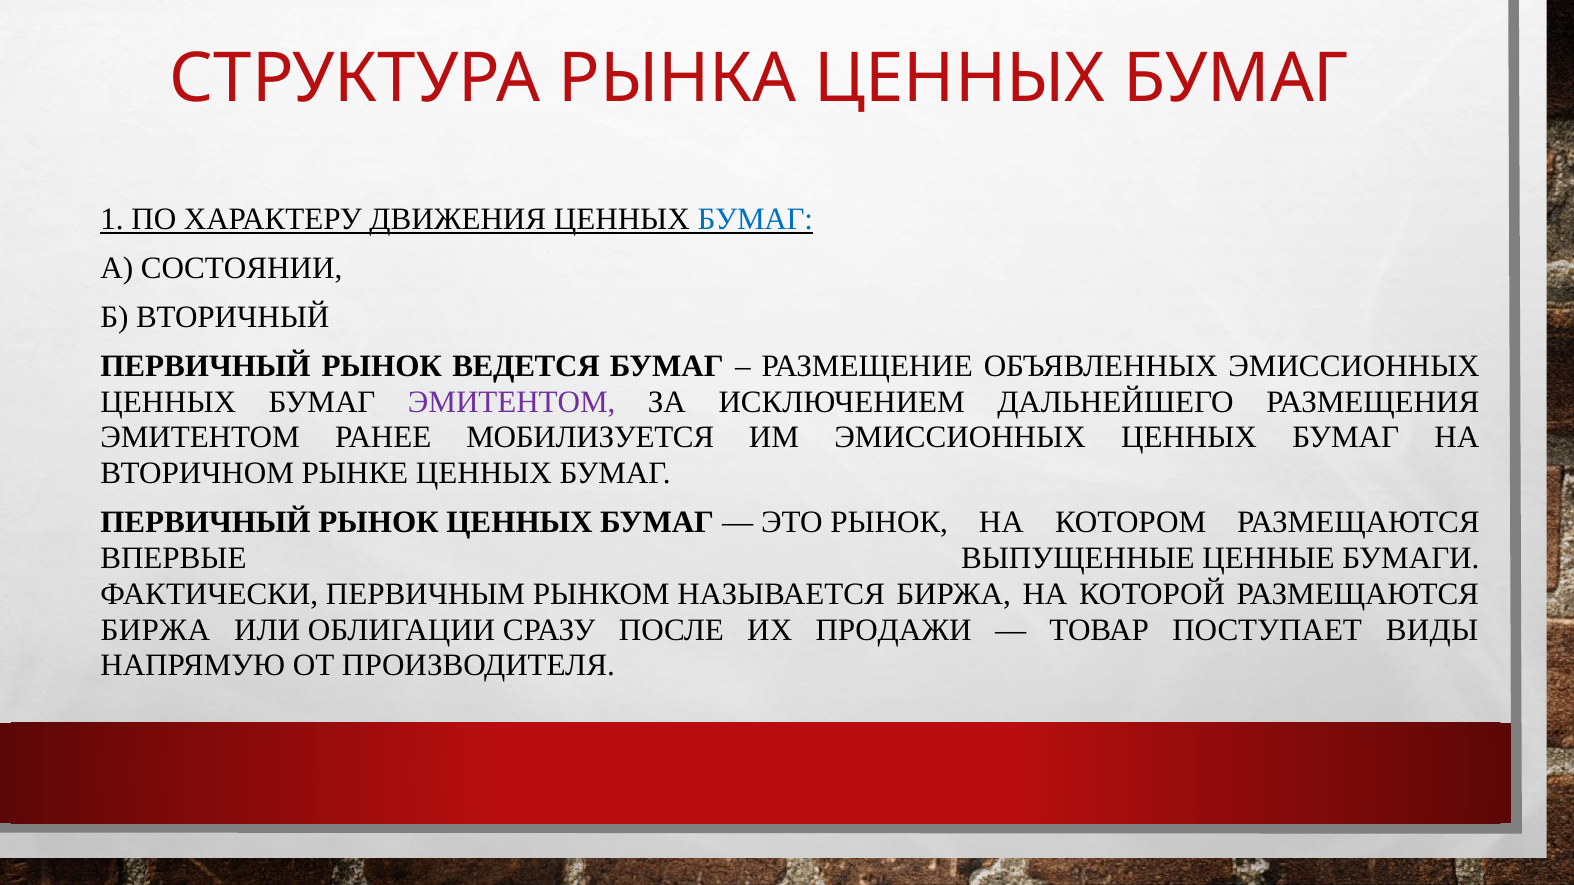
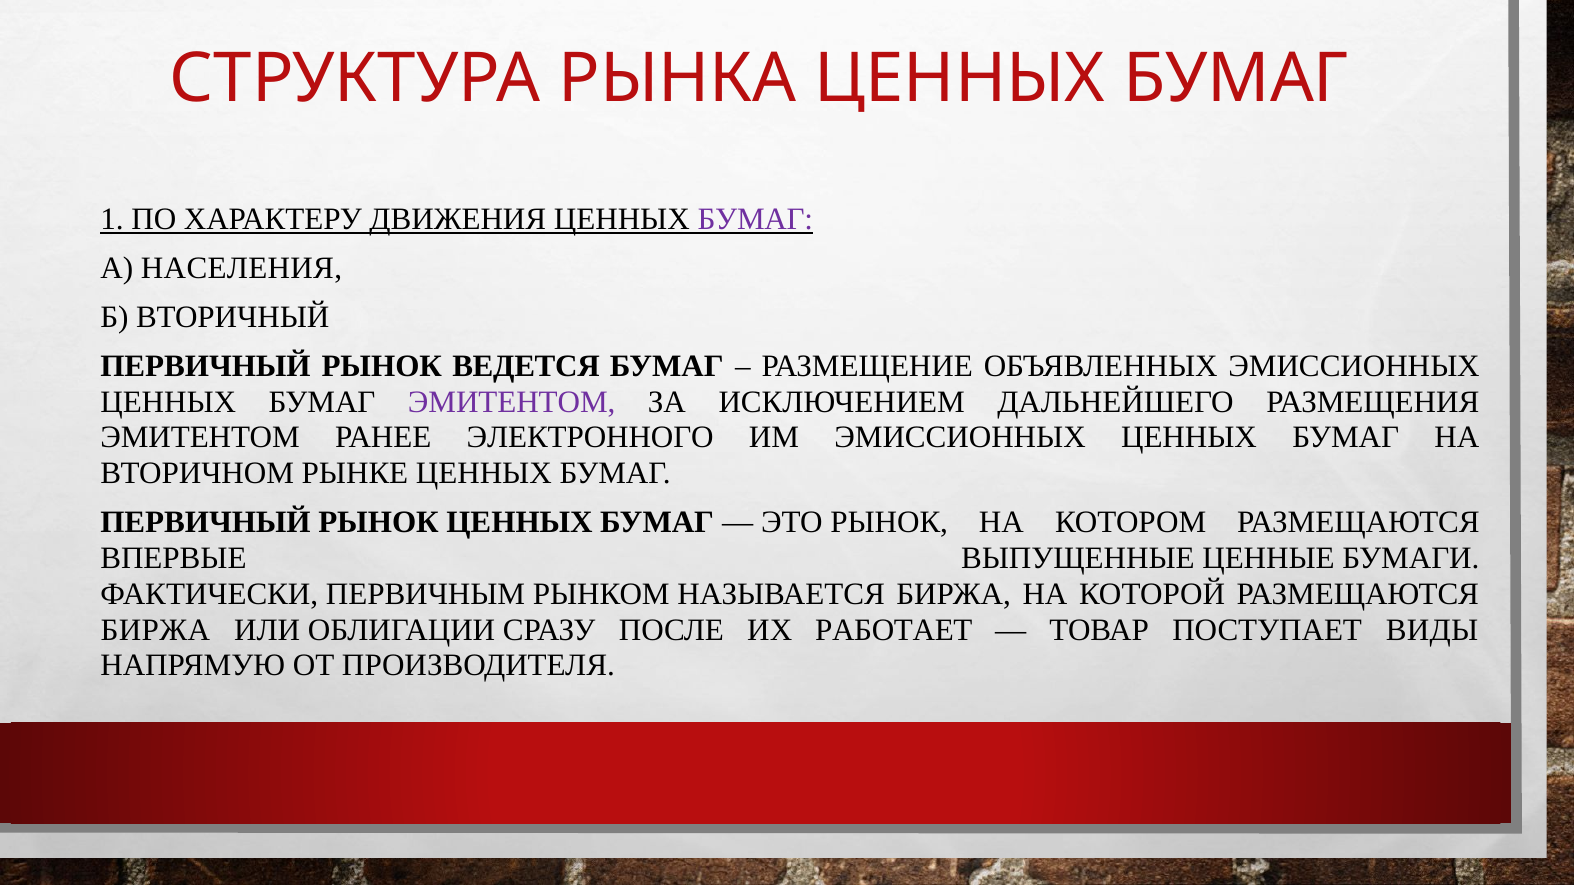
БУМАГ at (755, 219) colour: blue -> purple
СОСТОЯНИИ: СОСТОЯНИИ -> НАСЕЛЕНИЯ
МОБИЛИЗУЕТСЯ: МОБИЛИЗУЕТСЯ -> ЭЛЕКТРОННОГО
ПРОДАЖИ: ПРОДАЖИ -> РАБОТАЕТ
